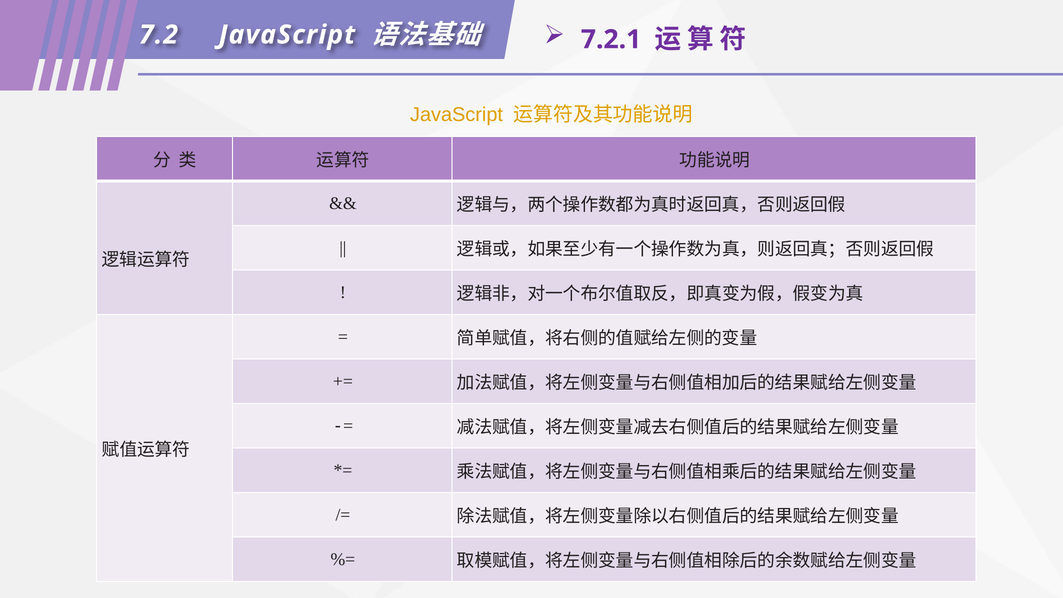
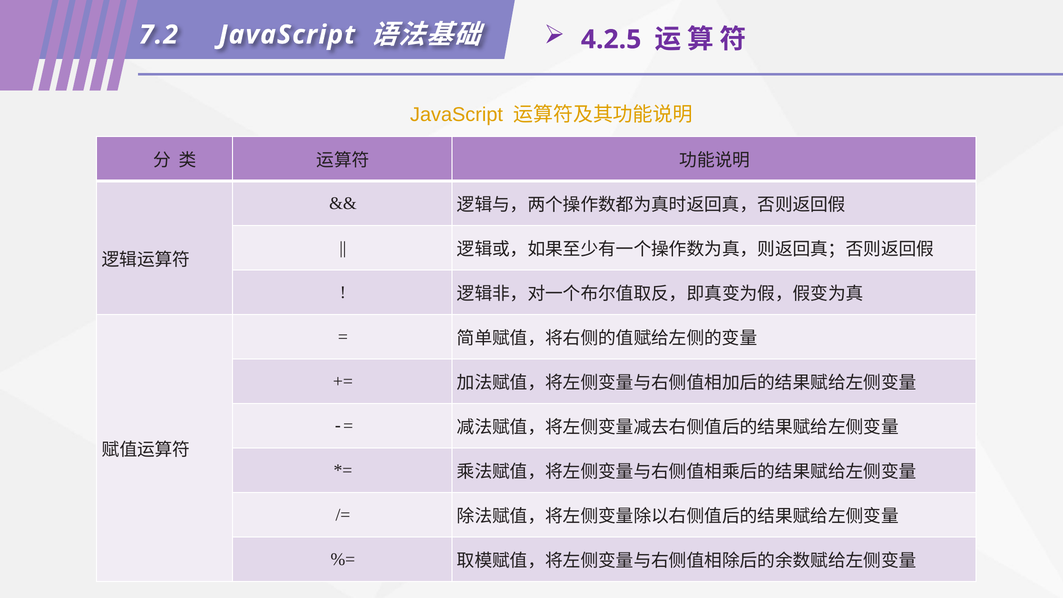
7.2.1: 7.2.1 -> 4.2.5
